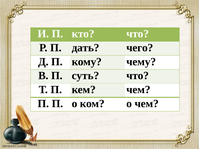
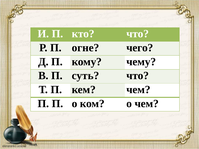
дать: дать -> огне
